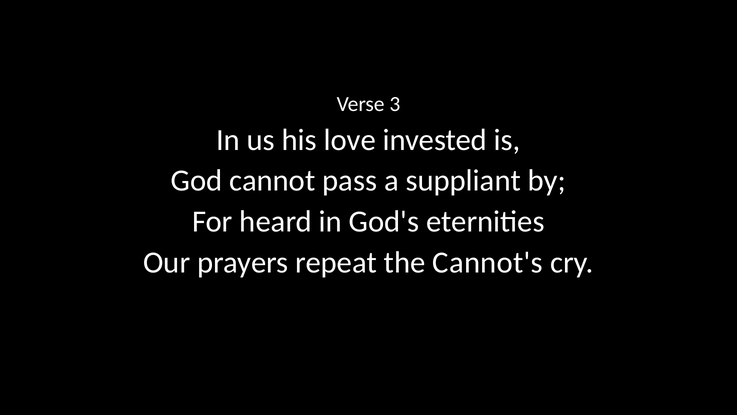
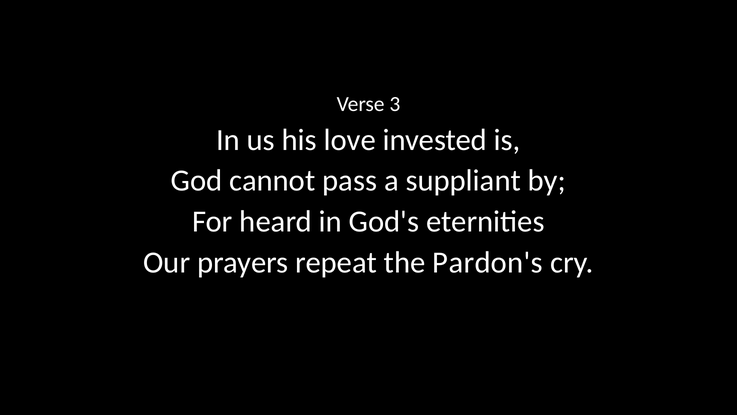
Cannot's: Cannot's -> Pardon's
